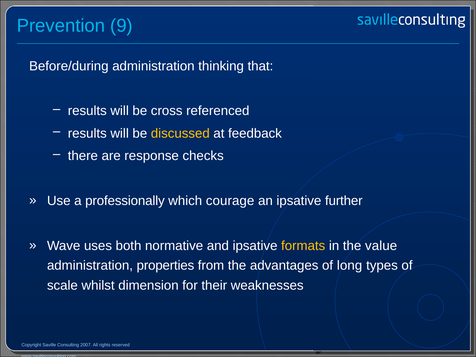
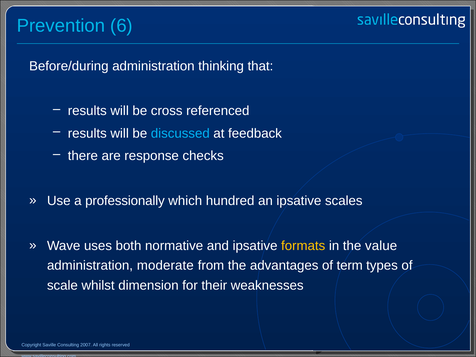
9: 9 -> 6
discussed colour: yellow -> light blue
courage: courage -> hundred
further: further -> scales
properties: properties -> moderate
long: long -> term
